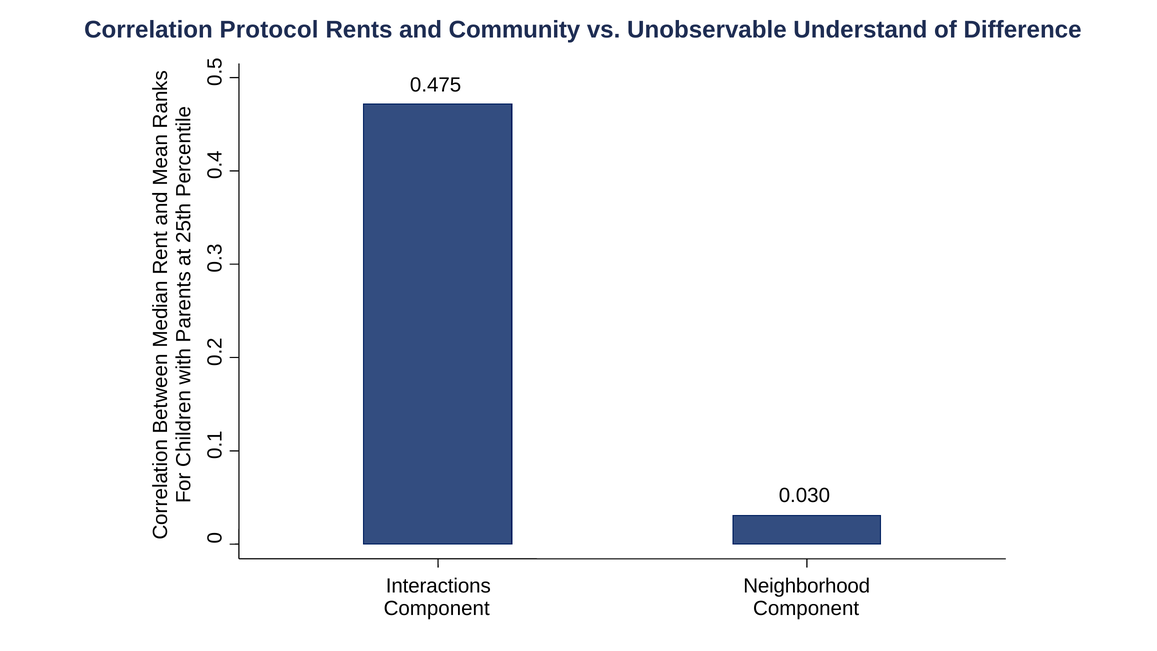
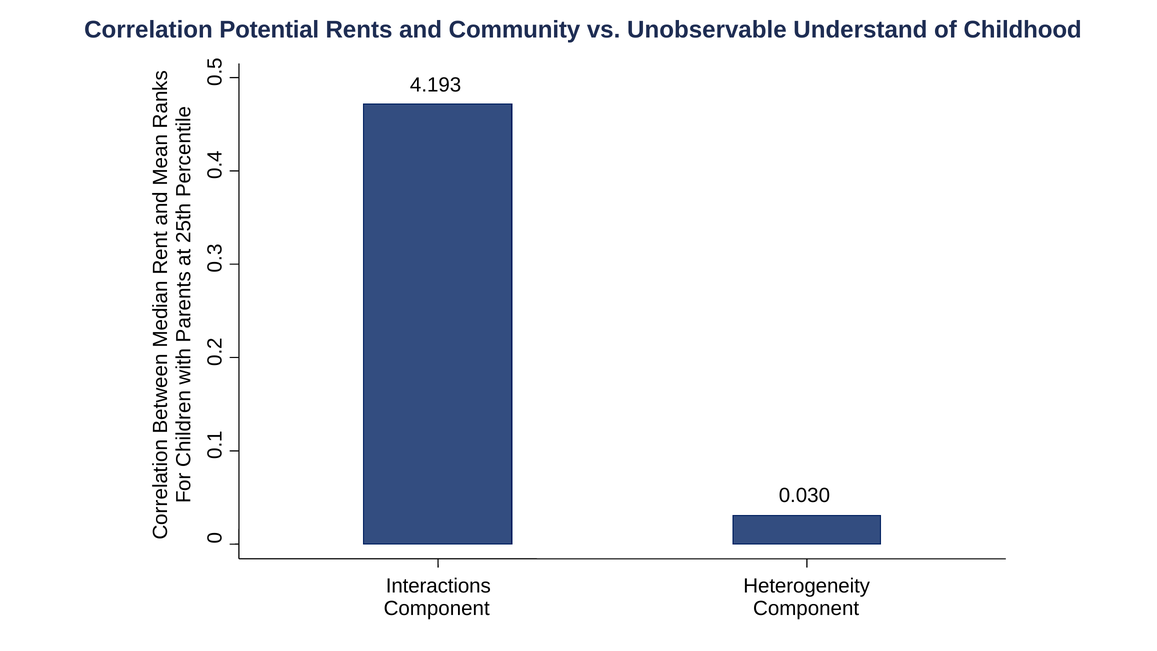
Protocol: Protocol -> Potential
Difference: Difference -> Childhood
0.475: 0.475 -> 4.193
Neighborhood: Neighborhood -> Heterogeneity
